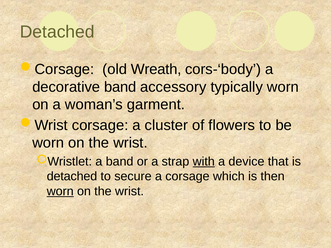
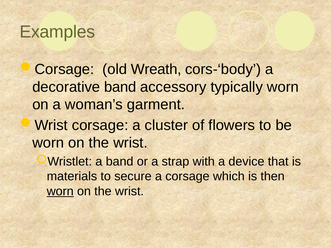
Detached at (57, 32): Detached -> Examples
with underline: present -> none
detached at (72, 177): detached -> materials
